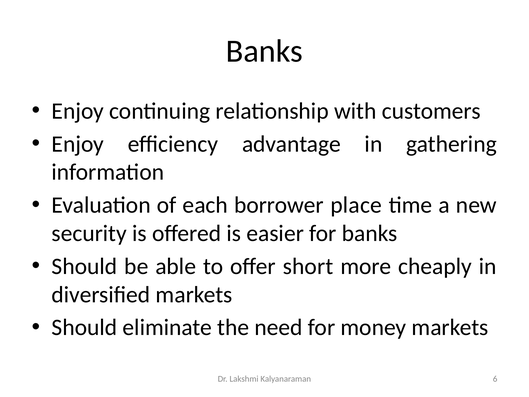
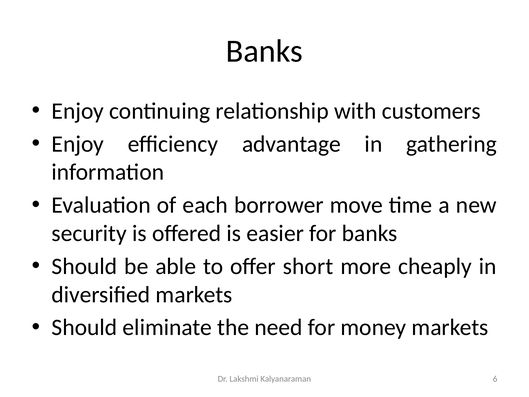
place: place -> move
